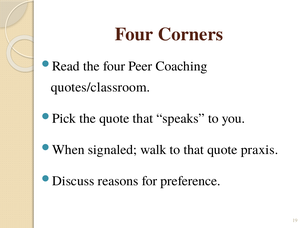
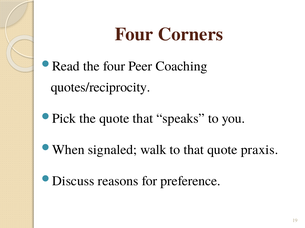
quotes/classroom: quotes/classroom -> quotes/reciprocity
